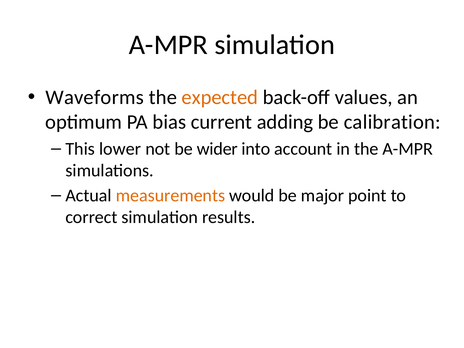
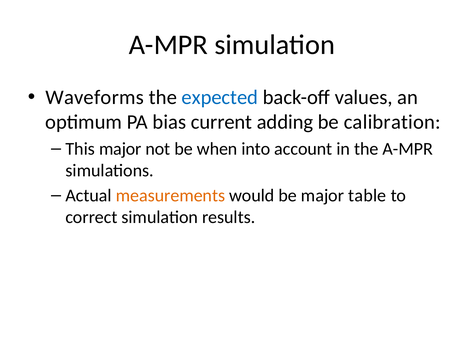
expected colour: orange -> blue
This lower: lower -> major
wider: wider -> when
point: point -> table
